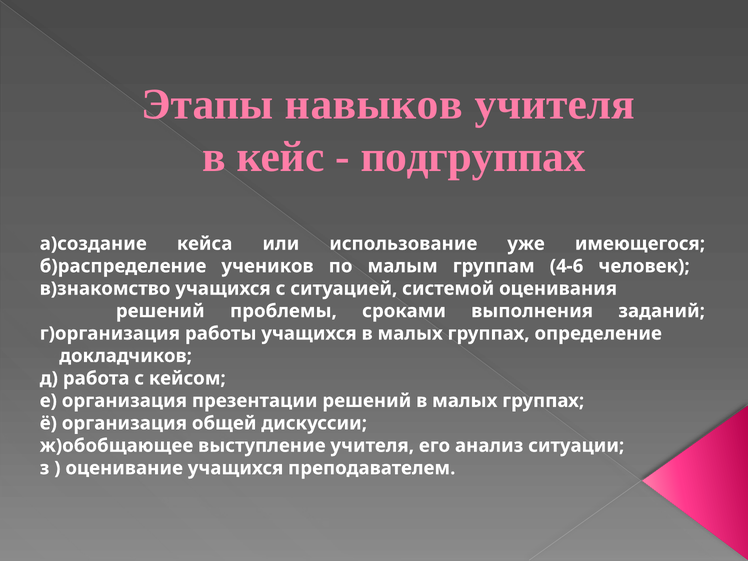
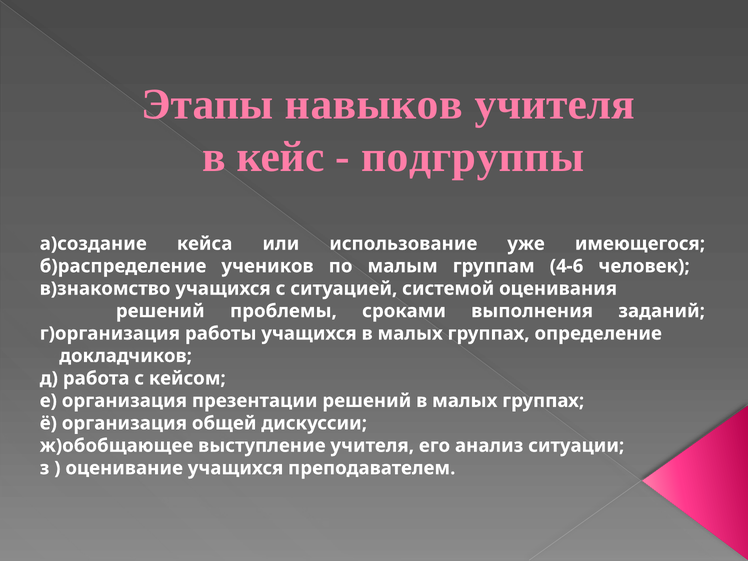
подгруппах: подгруппах -> подгруппы
